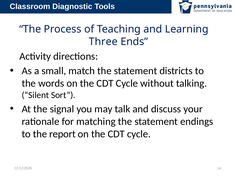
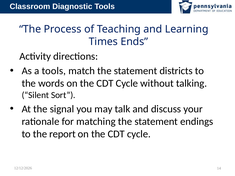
Three: Three -> Times
a small: small -> tools
